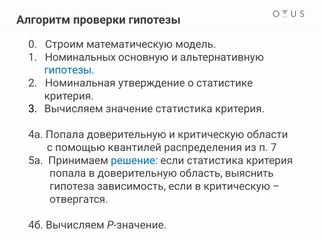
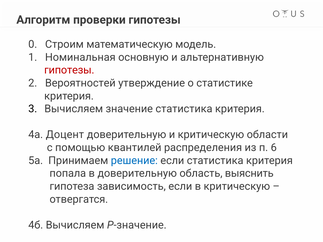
Номинальных: Номинальных -> Номинальная
гипотезы at (69, 70) colour: blue -> red
Номинальная: Номинальная -> Вероятностей
4а Попала: Попала -> Доцент
7: 7 -> 6
